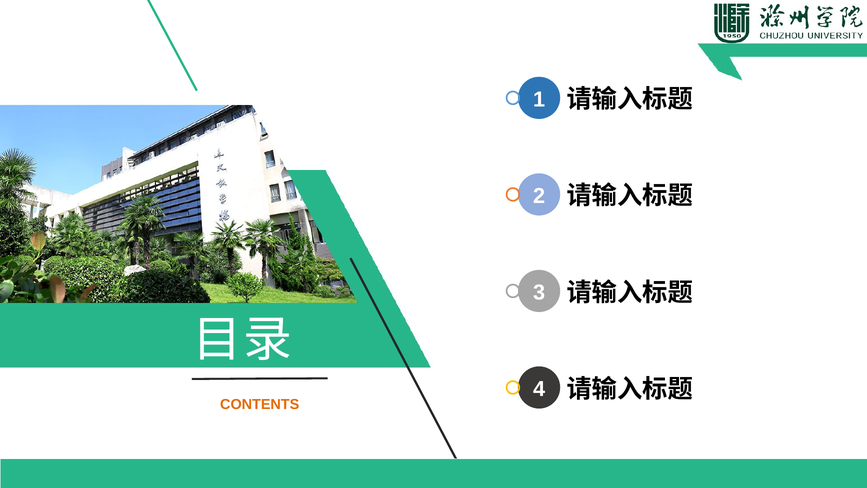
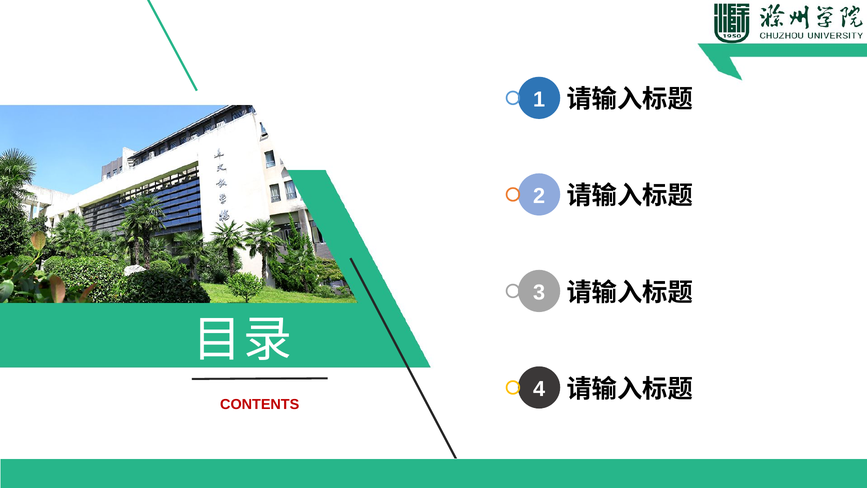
CONTENTS colour: orange -> red
